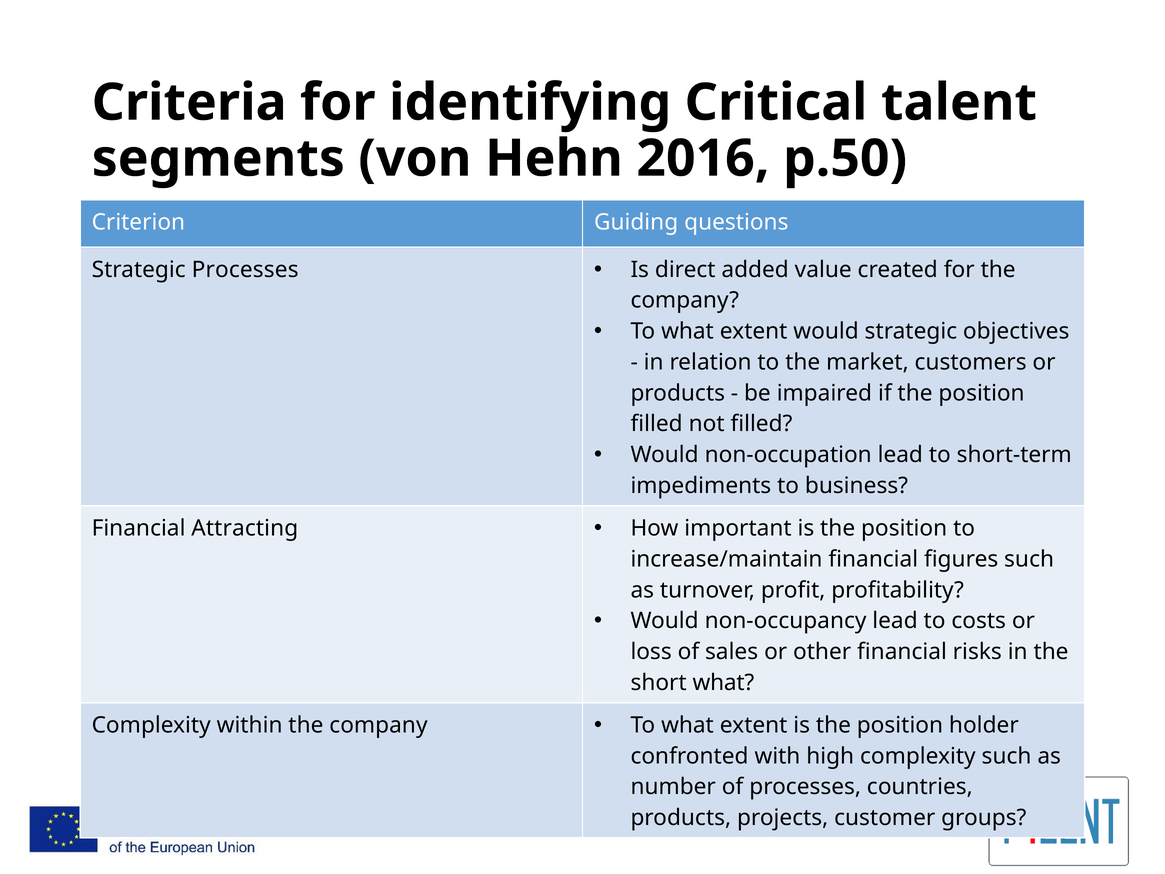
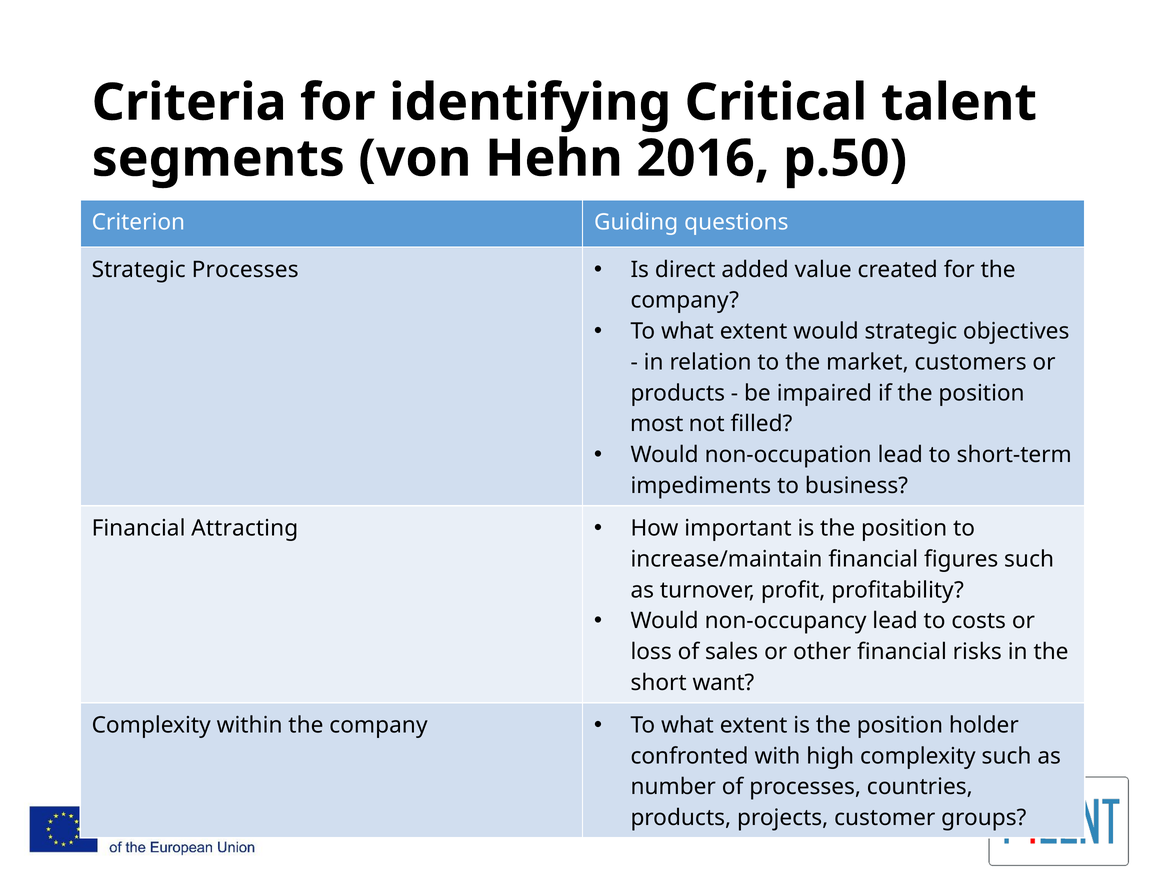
filled at (657, 424): filled -> most
short what: what -> want
